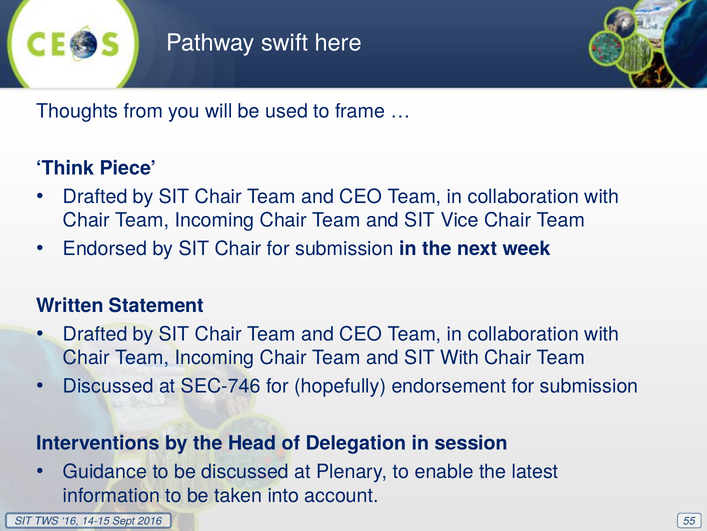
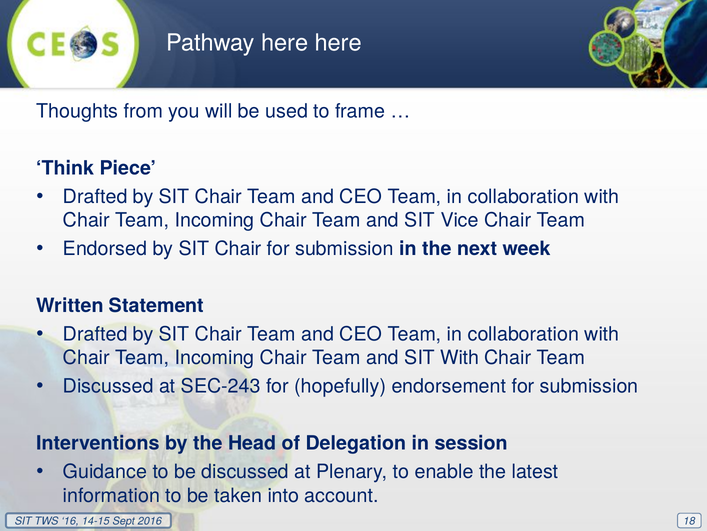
Pathway swift: swift -> here
SEC-746: SEC-746 -> SEC-243
55: 55 -> 18
